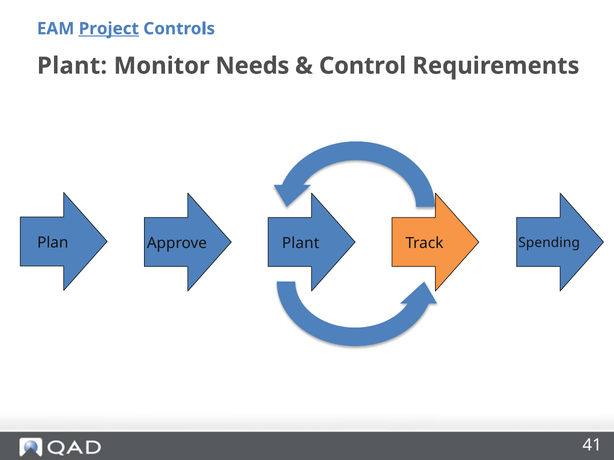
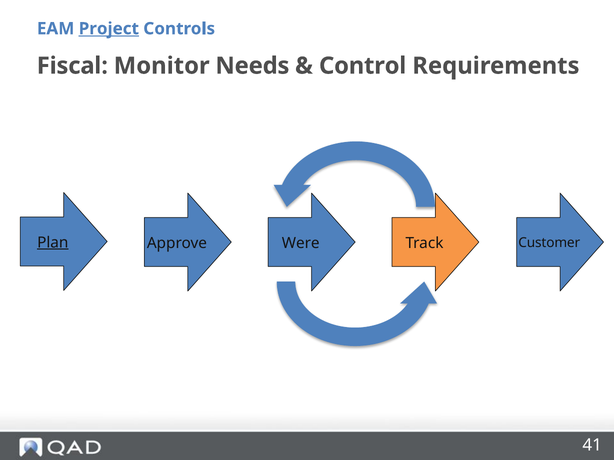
Plant at (72, 66): Plant -> Fiscal
Plan underline: none -> present
Approve Plant: Plant -> Were
Spending: Spending -> Customer
